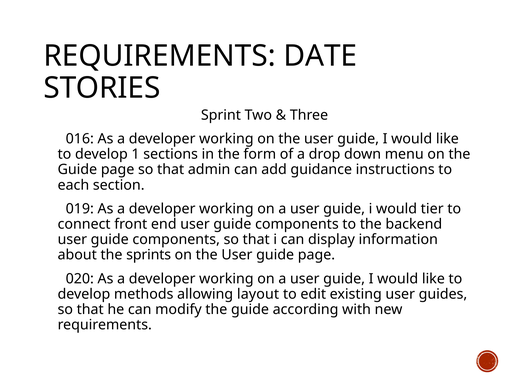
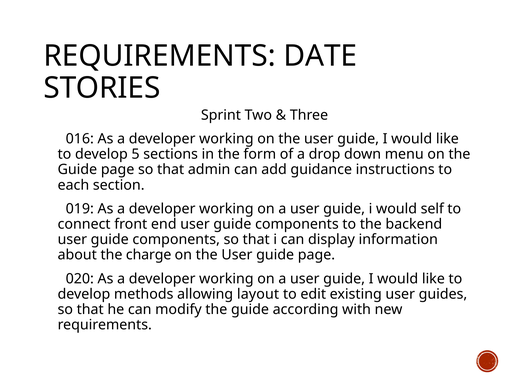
1: 1 -> 5
tier: tier -> self
sprints: sprints -> charge
